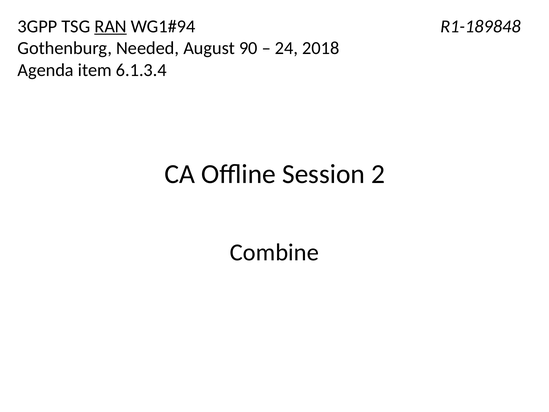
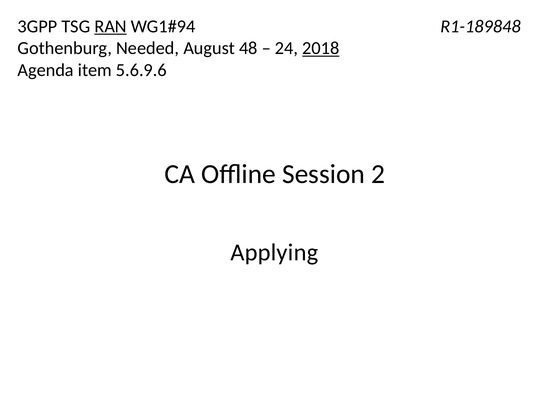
90: 90 -> 48
2018 underline: none -> present
6.1.3.4: 6.1.3.4 -> 5.6.9.6
Combine: Combine -> Applying
